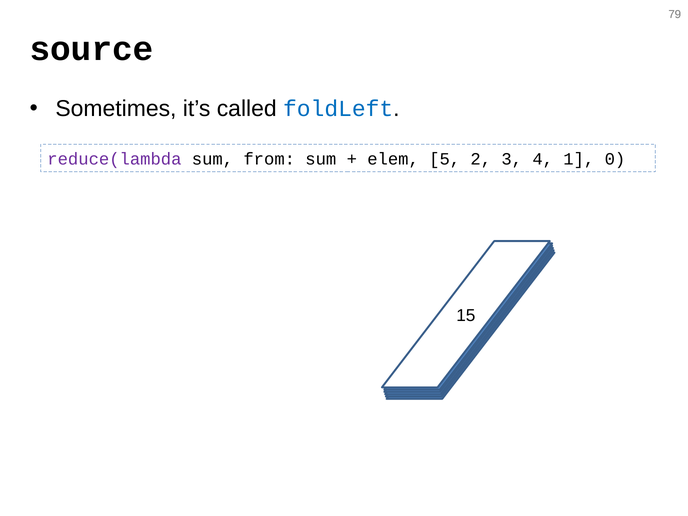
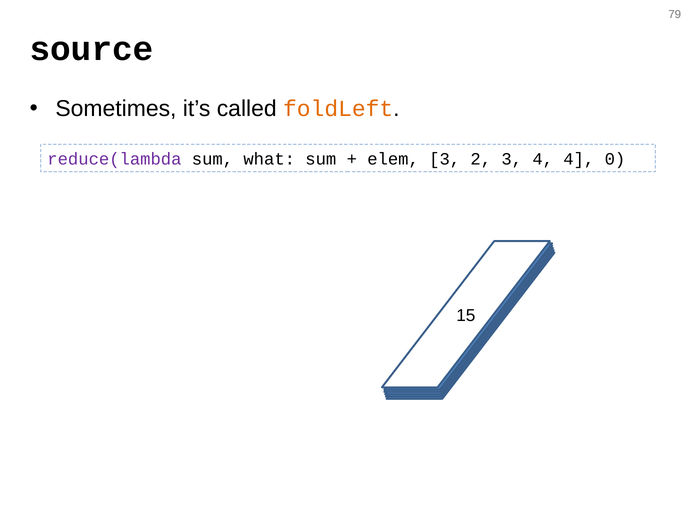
foldLeft colour: blue -> orange
from: from -> what
elem 5: 5 -> 3
4 1: 1 -> 4
